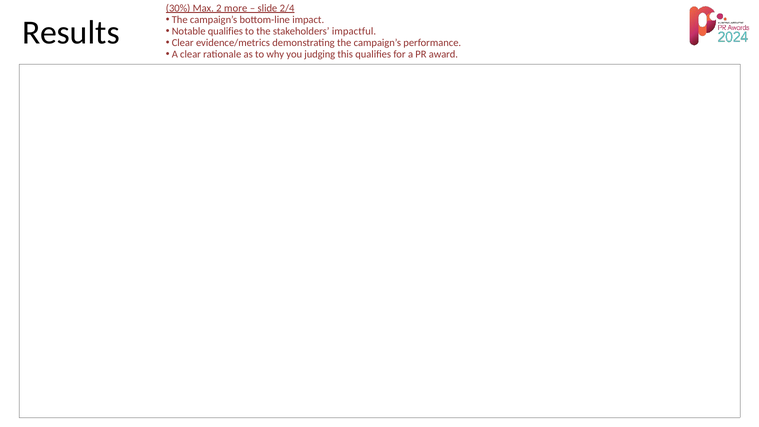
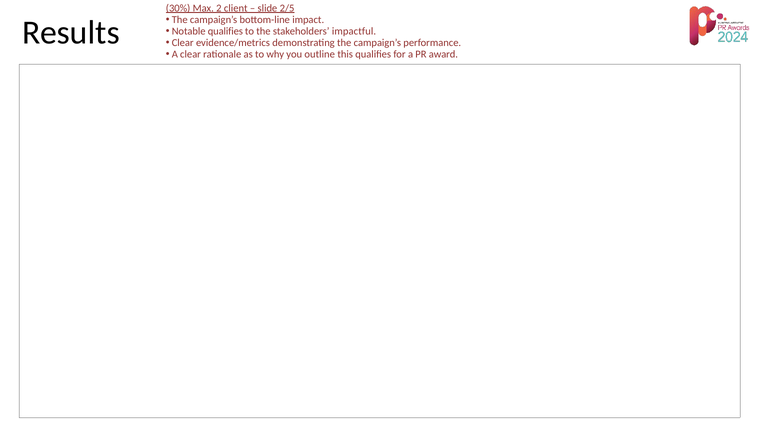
more: more -> client
2/4: 2/4 -> 2/5
judging: judging -> outline
